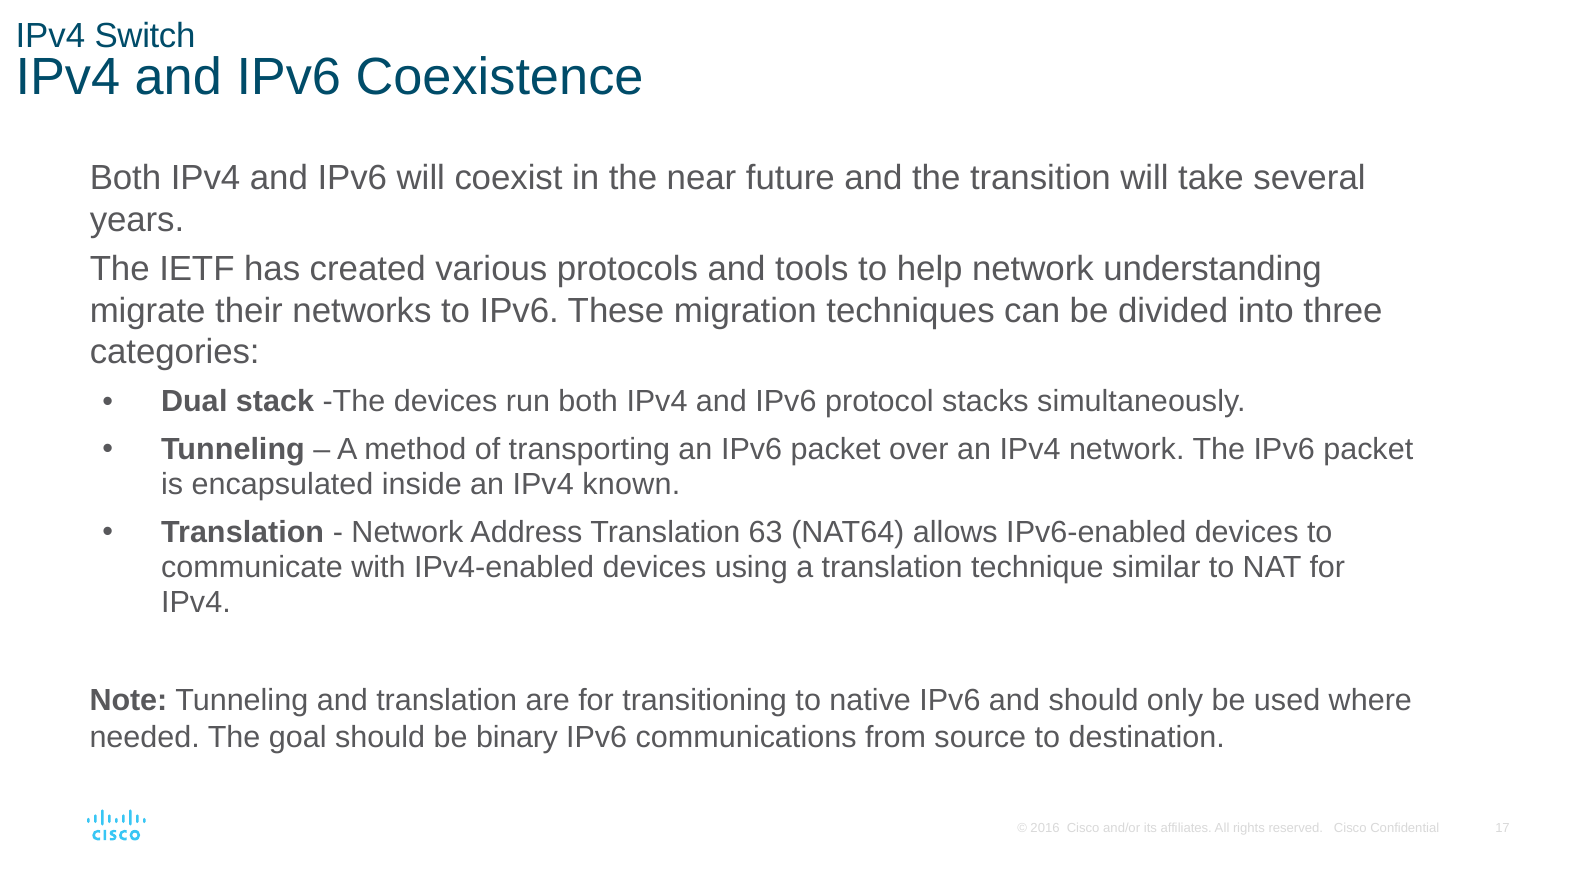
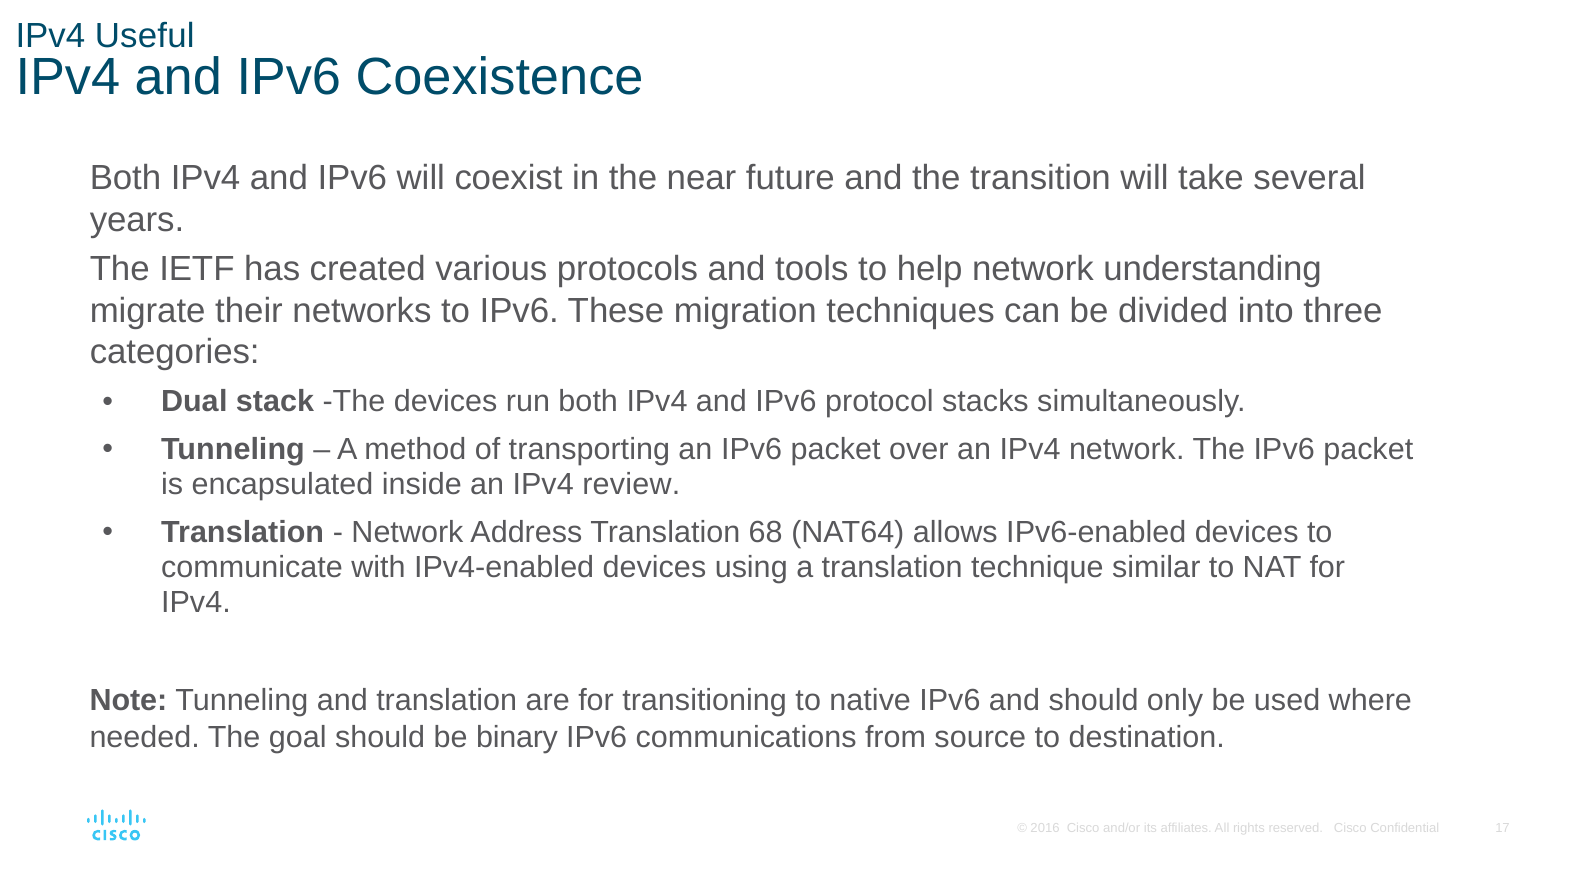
Switch: Switch -> Useful
known: known -> review
63: 63 -> 68
